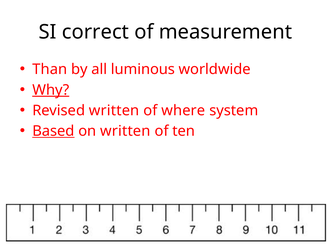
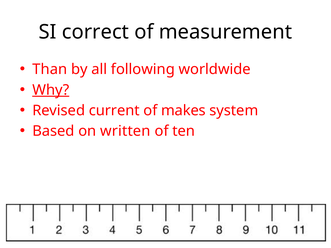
luminous: luminous -> following
Revised written: written -> current
where: where -> makes
Based underline: present -> none
